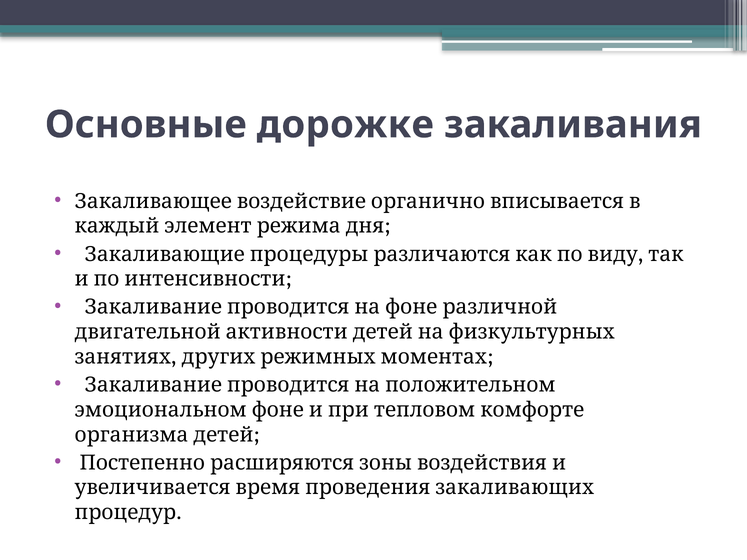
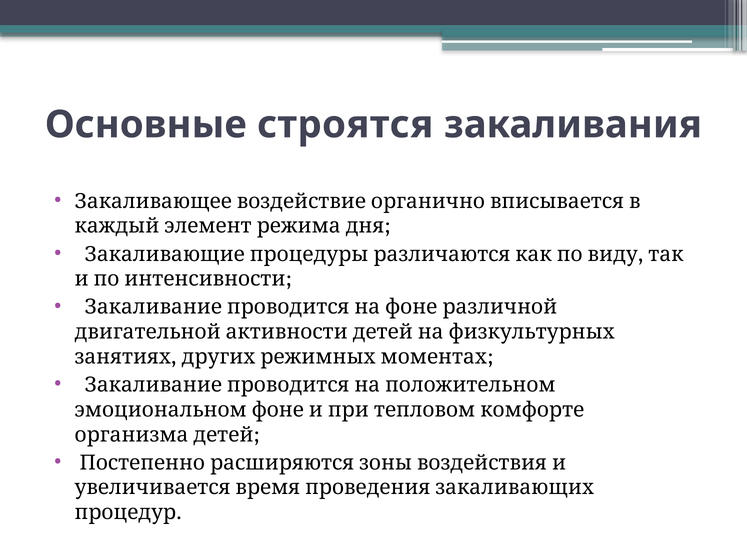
дорожке: дорожке -> строятся
